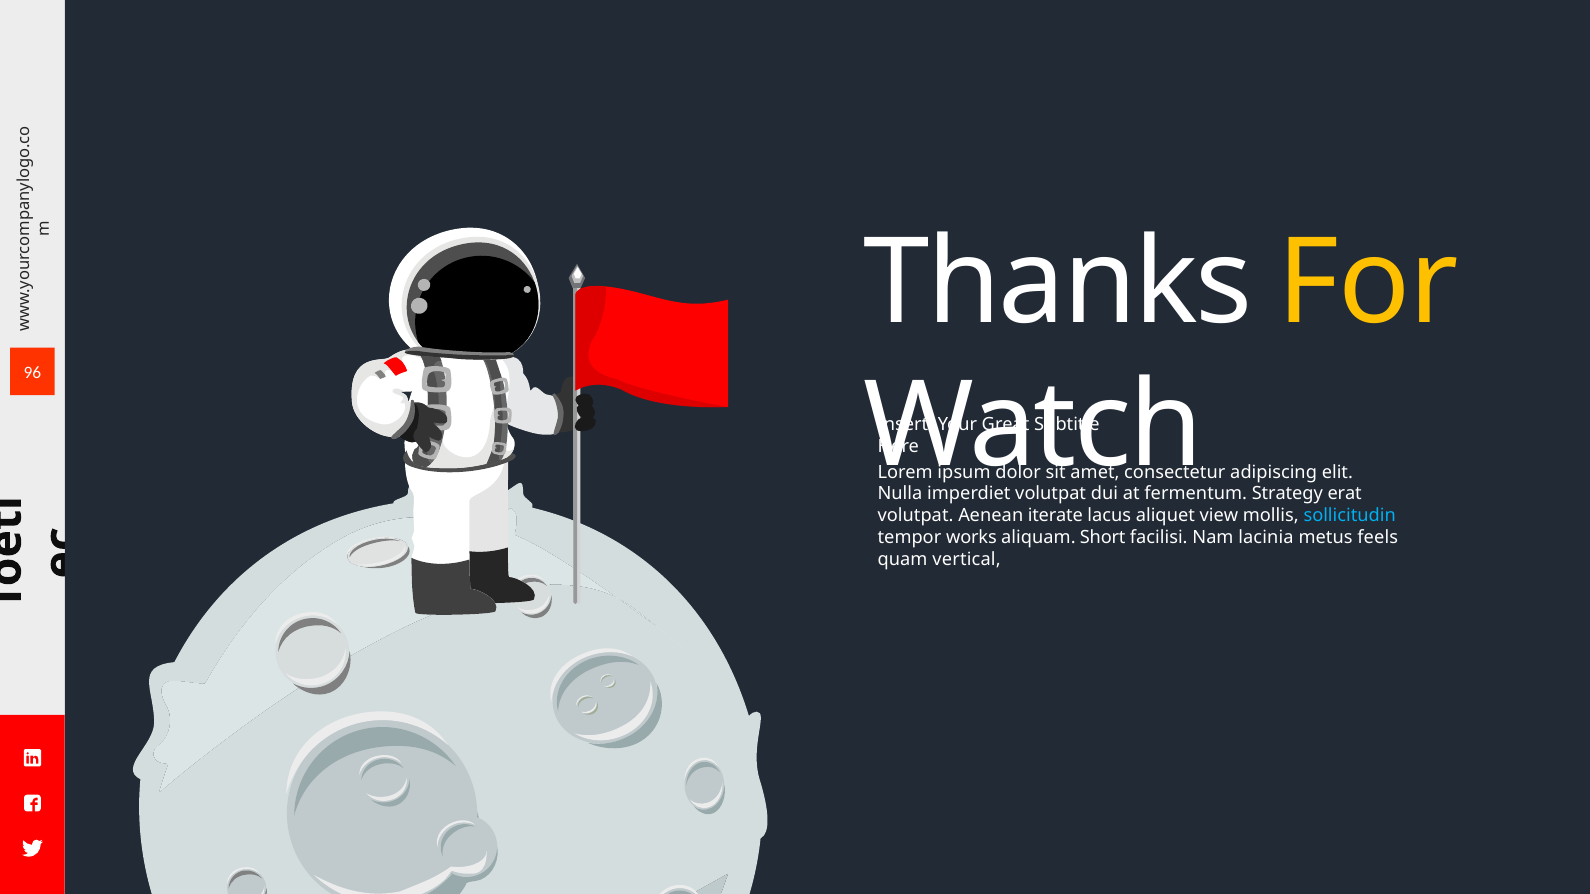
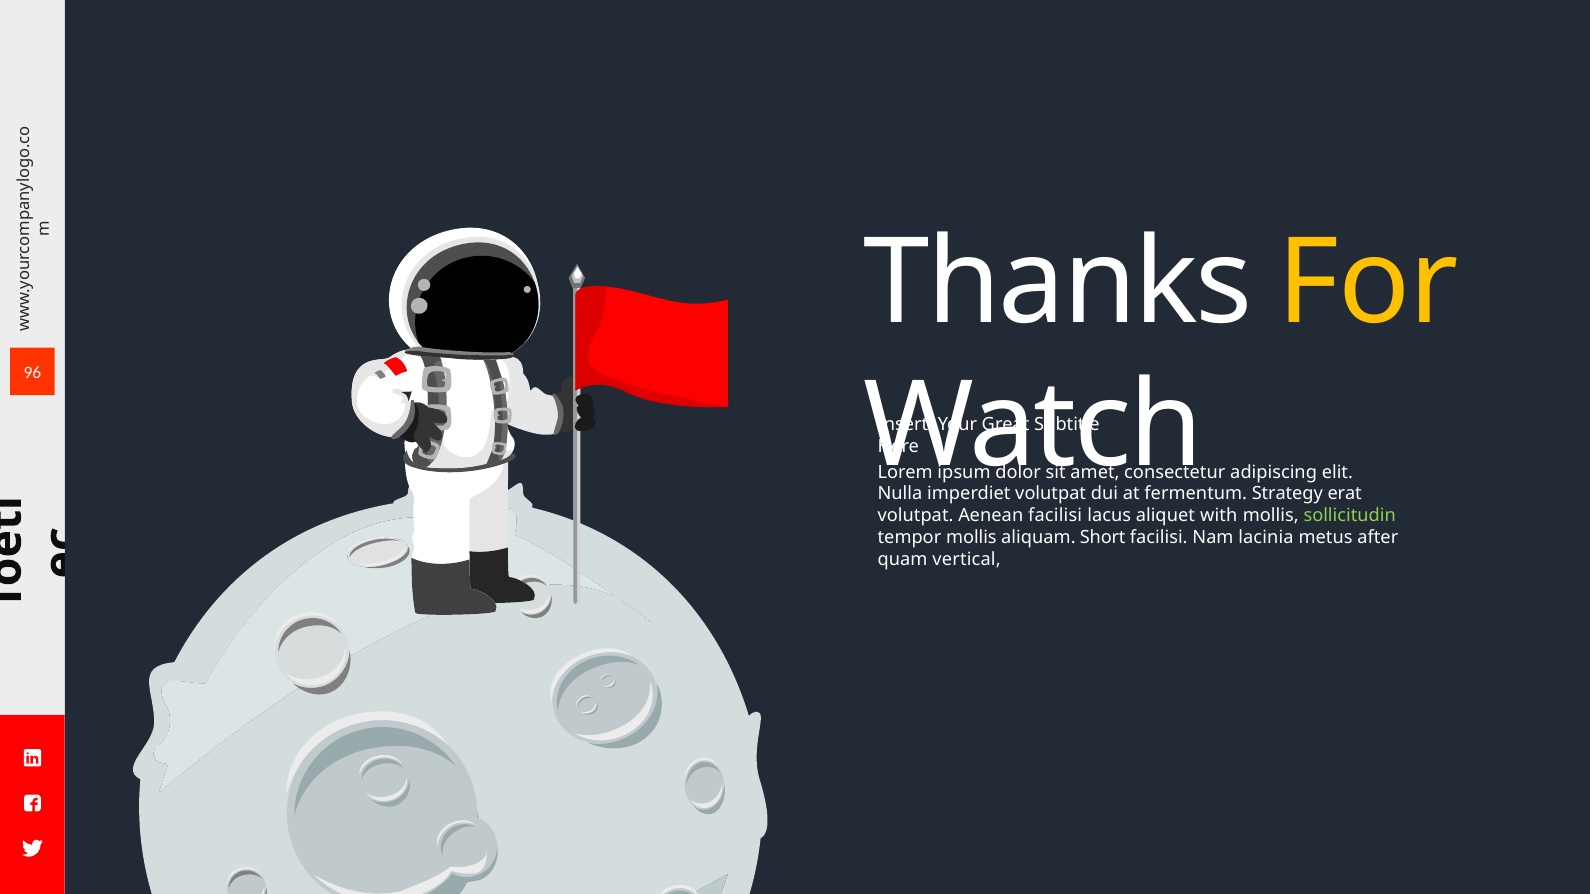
Aenean iterate: iterate -> facilisi
view: view -> with
sollicitudin colour: light blue -> light green
tempor works: works -> mollis
feels: feels -> after
